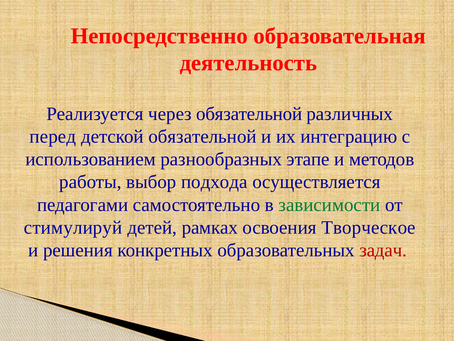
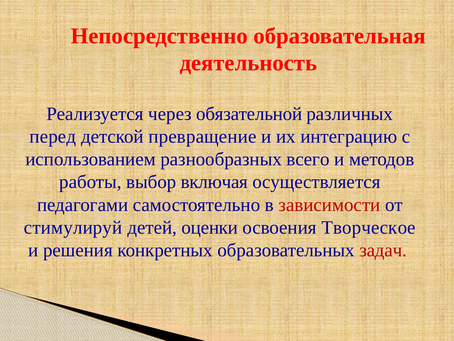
детской обязательной: обязательной -> превращение
этапе: этапе -> всего
подхода: подхода -> включая
зависимости colour: green -> red
рамках: рамках -> оценки
